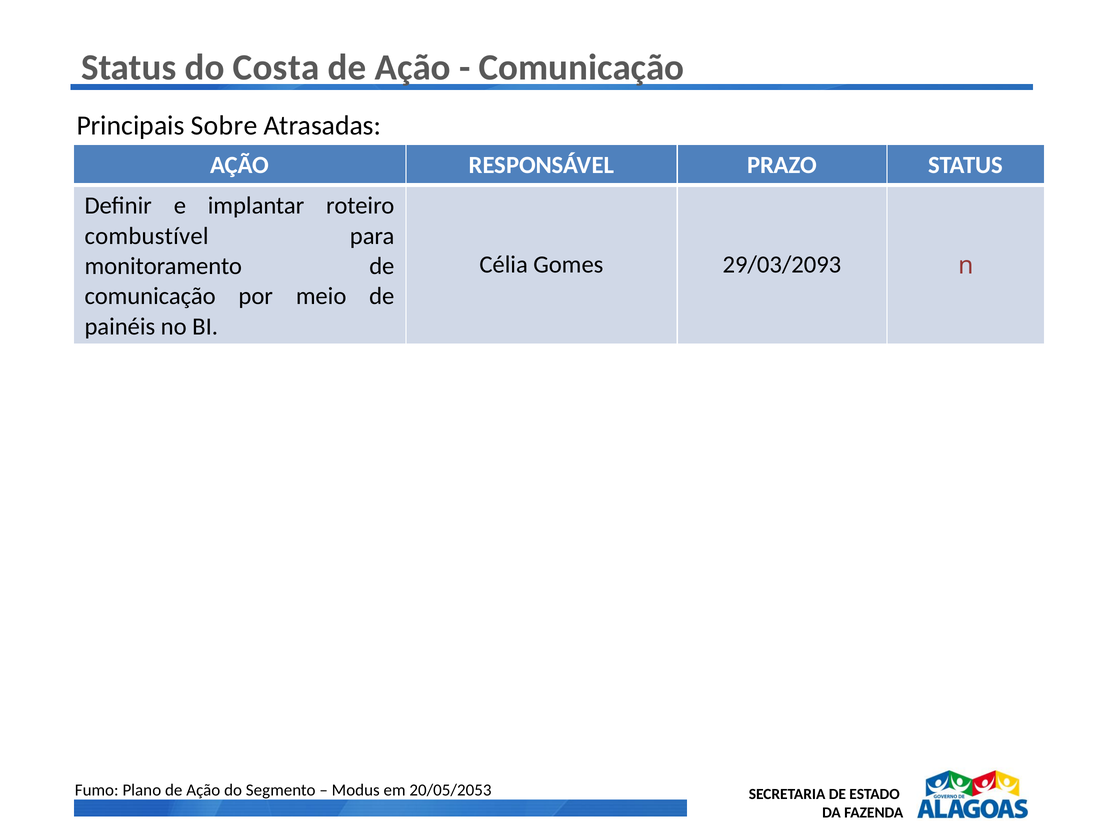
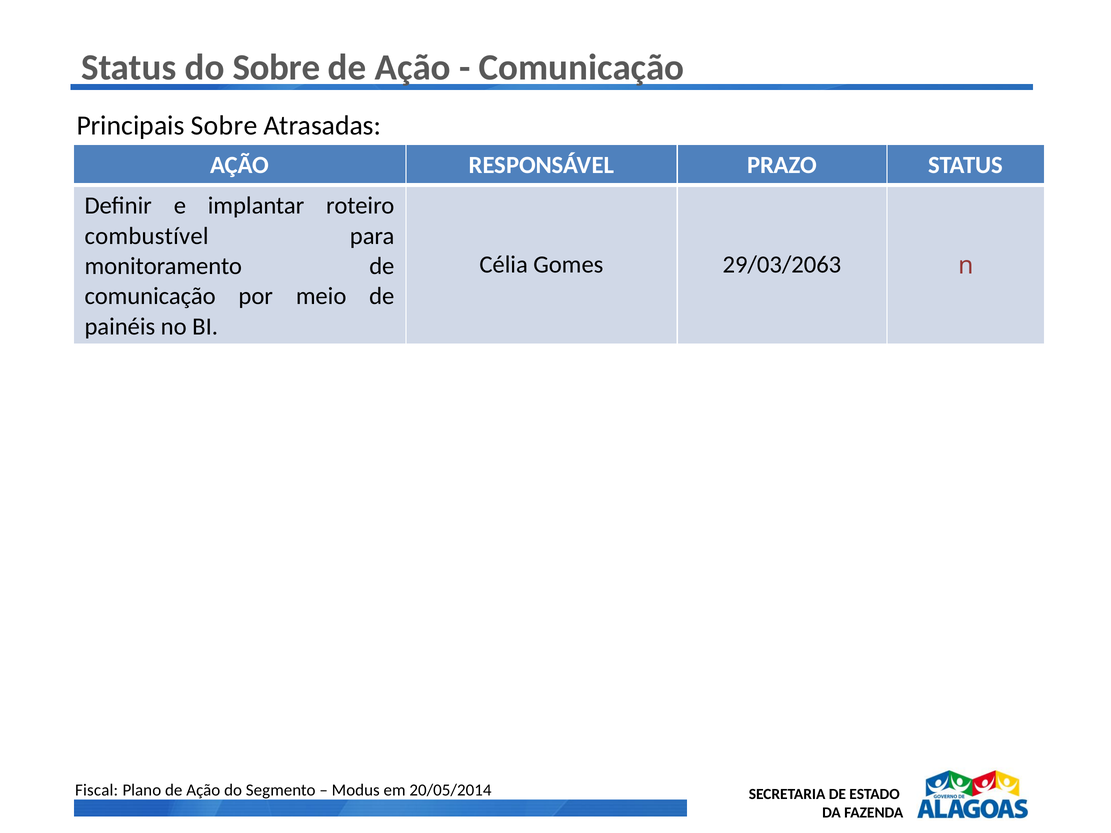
do Costa: Costa -> Sobre
29/03/2093: 29/03/2093 -> 29/03/2063
Fumo: Fumo -> Fiscal
20/05/2053: 20/05/2053 -> 20/05/2014
